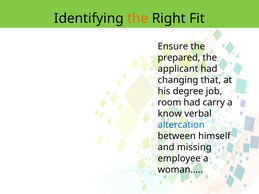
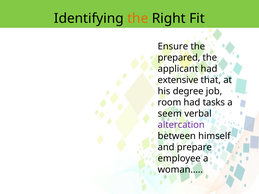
changing: changing -> extensive
carry: carry -> tasks
know: know -> seem
altercation colour: blue -> purple
missing: missing -> prepare
